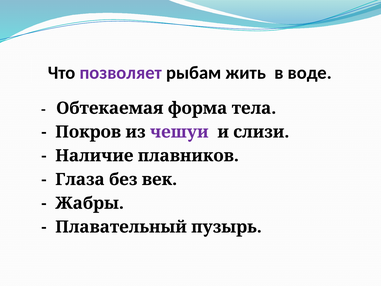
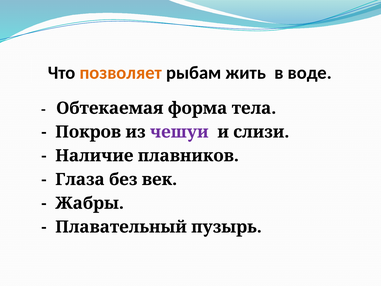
позволяет colour: purple -> orange
